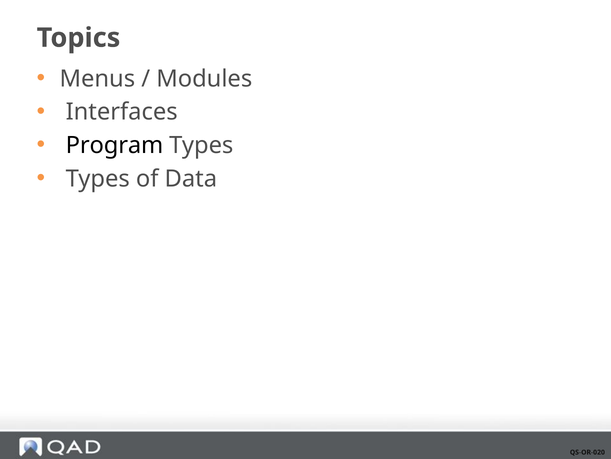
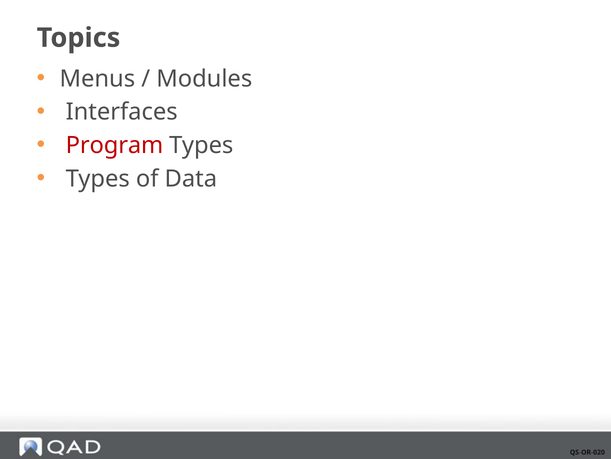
Program colour: black -> red
